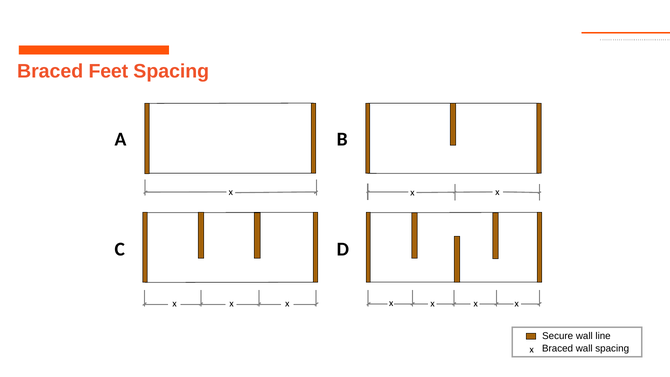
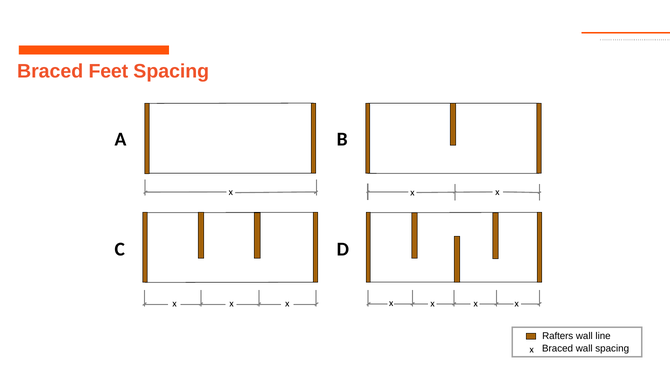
Secure: Secure -> Rafters
